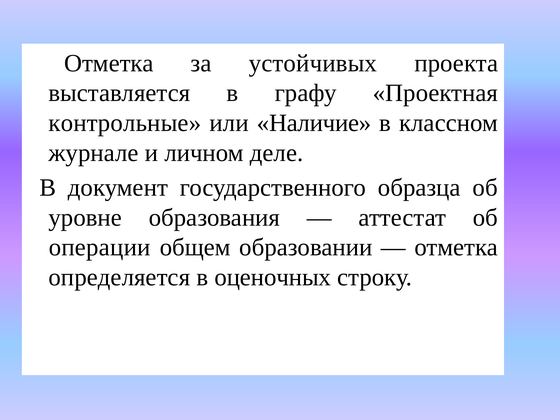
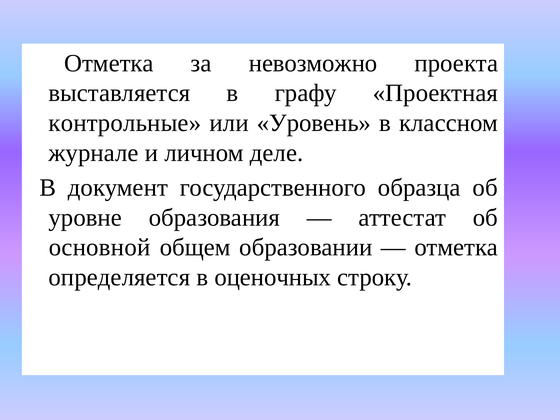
устойчивых: устойчивых -> невозможно
Наличие: Наличие -> Уровень
операции: операции -> основной
